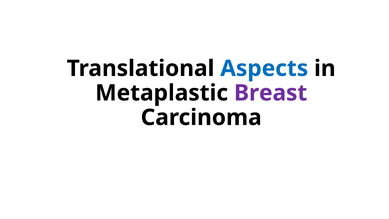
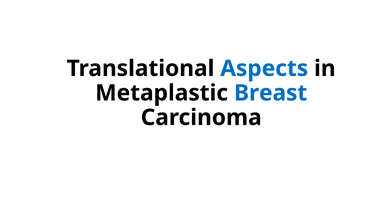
Breast colour: purple -> blue
